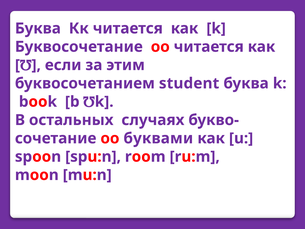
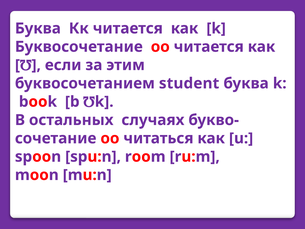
буквами: буквами -> читаться
